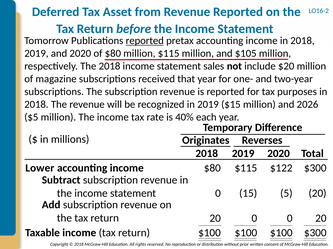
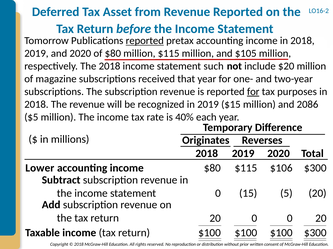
sales: sales -> such
for at (253, 92) underline: none -> present
2026: 2026 -> 2086
$122: $122 -> $106
